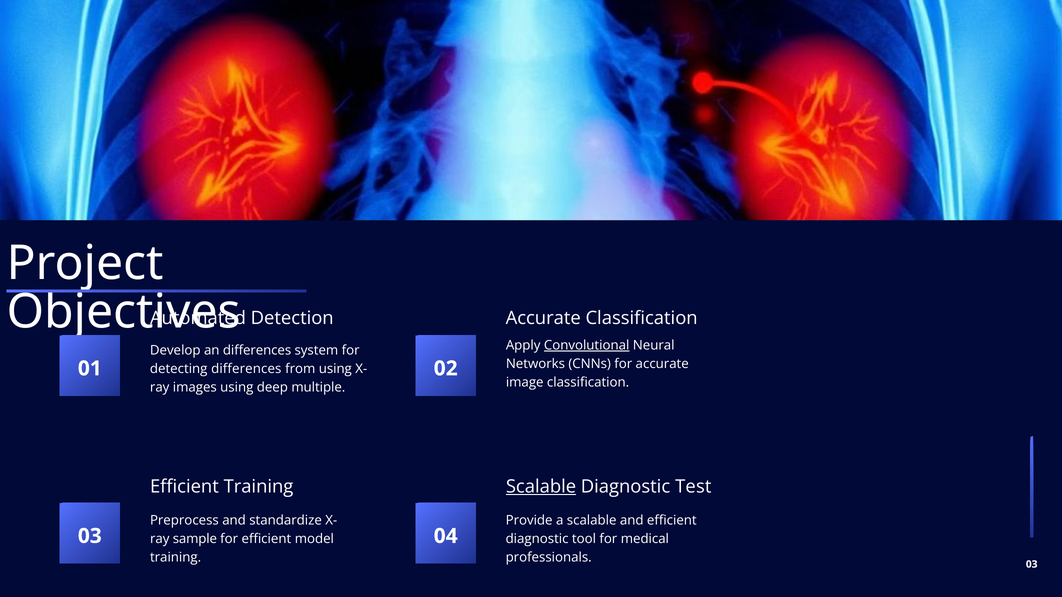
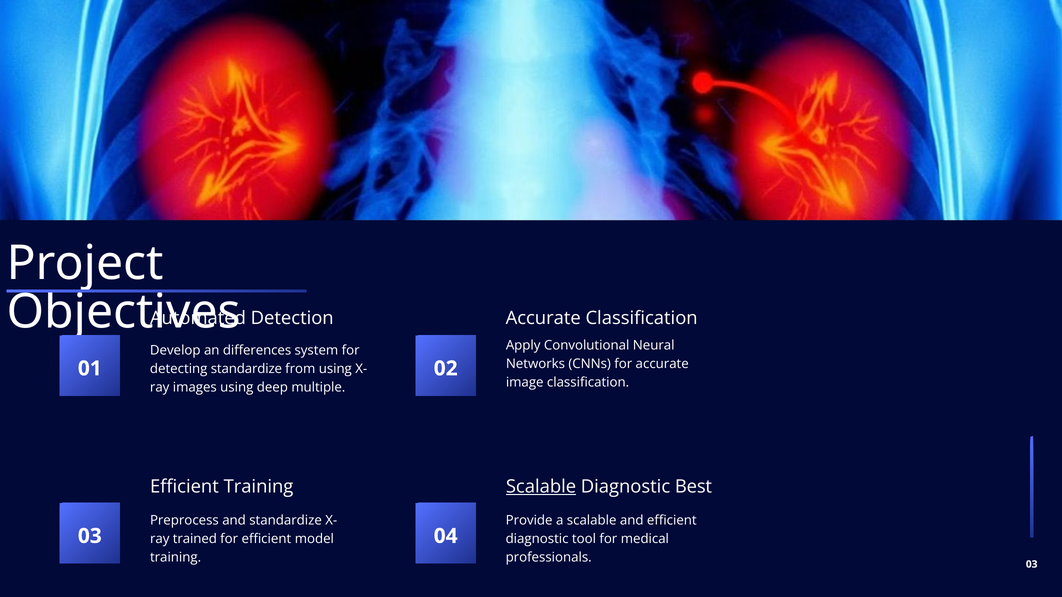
Convolutional underline: present -> none
detecting differences: differences -> standardize
Test: Test -> Best
sample: sample -> trained
